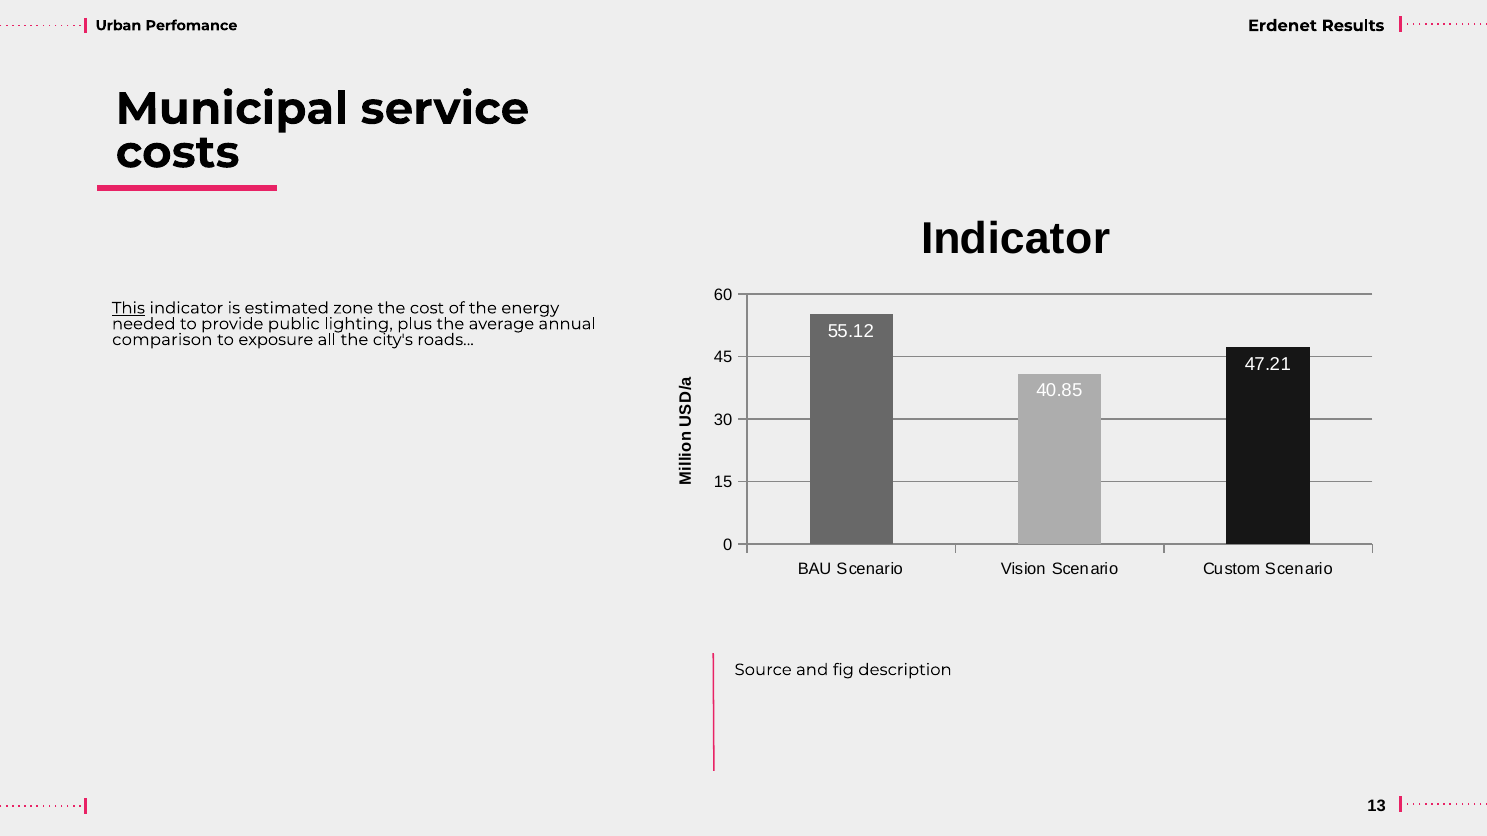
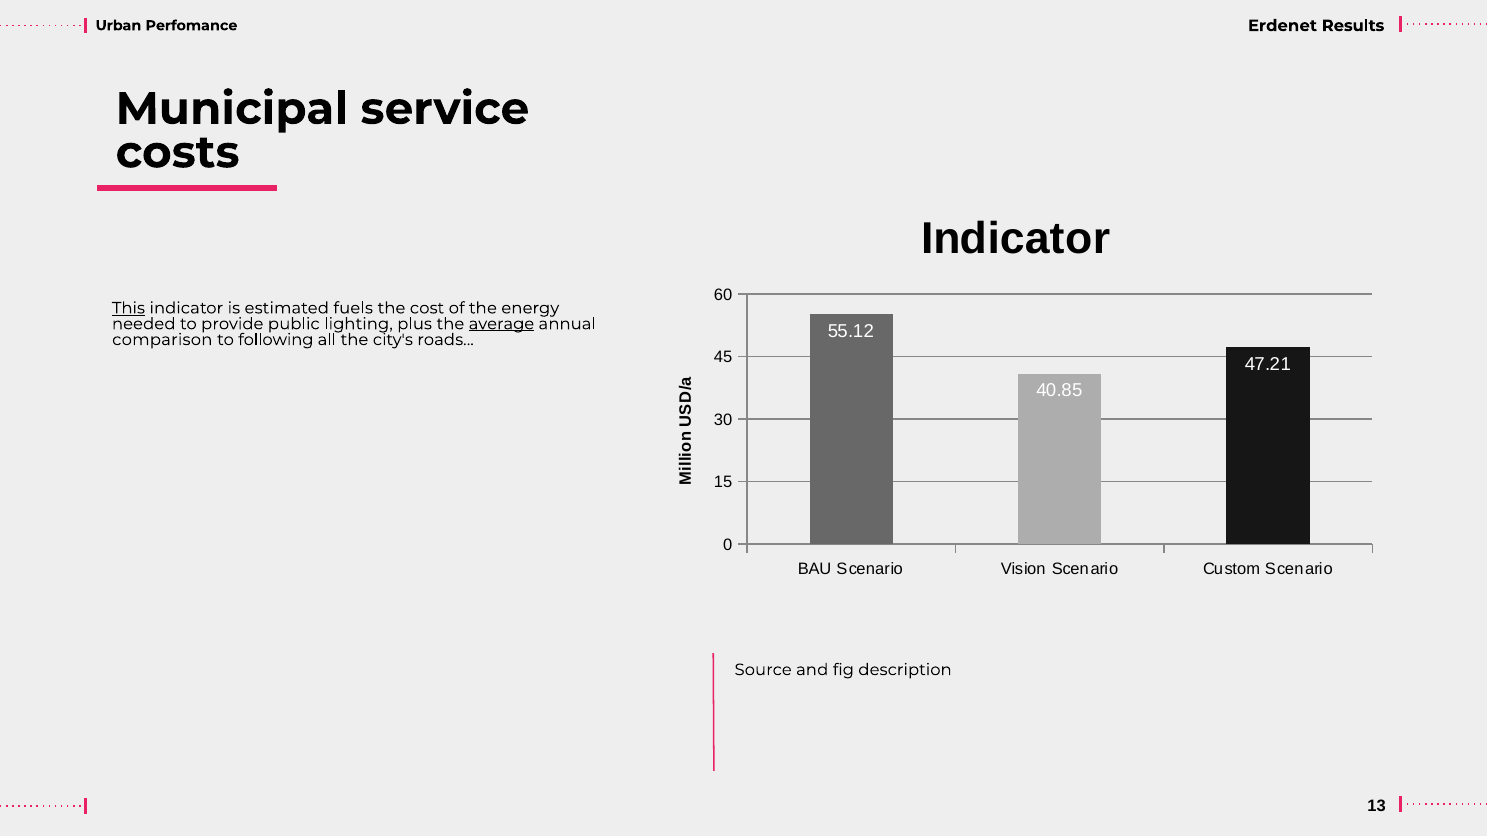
zone: zone -> fuels
average underline: none -> present
exposure: exposure -> following
